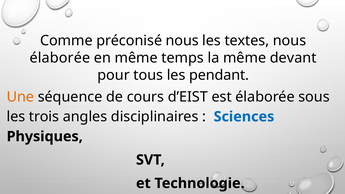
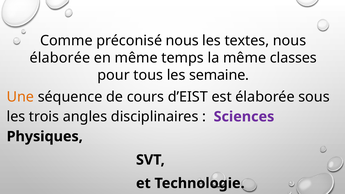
devant: devant -> classes
pendant: pendant -> semaine
Sciences colour: blue -> purple
